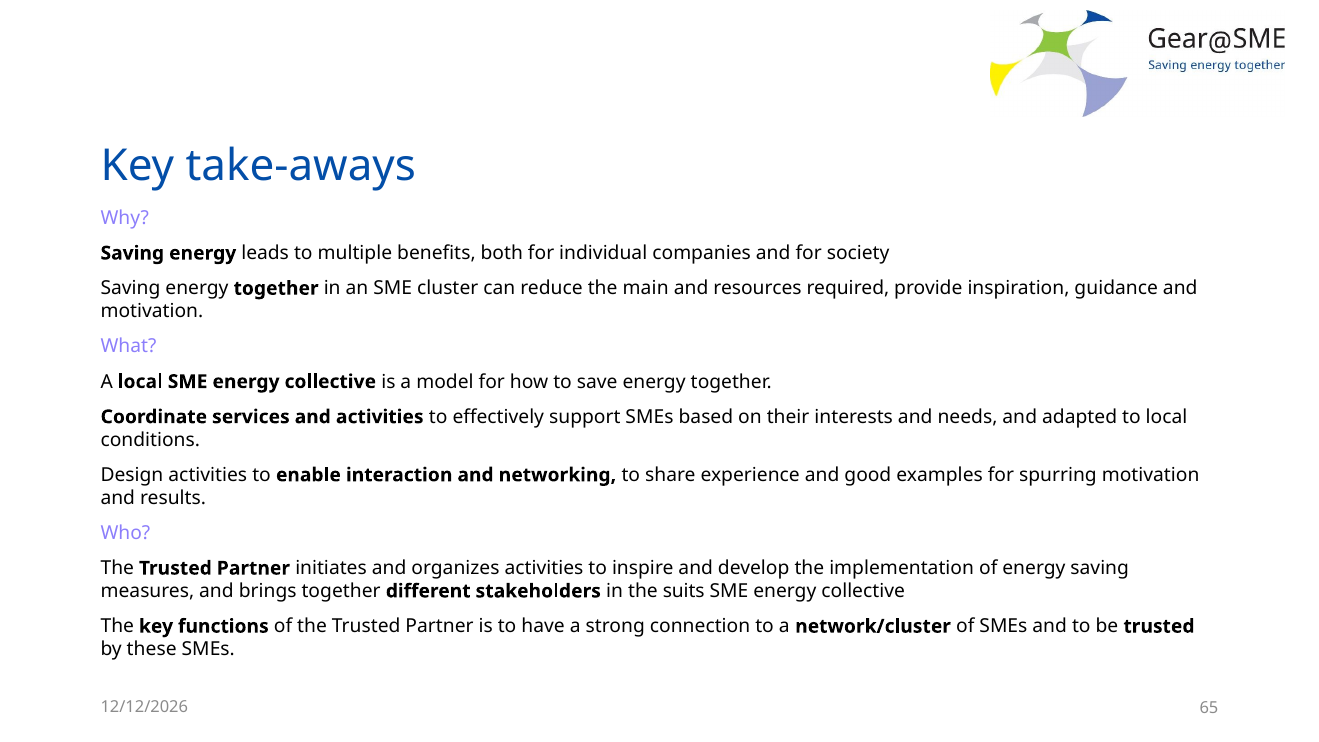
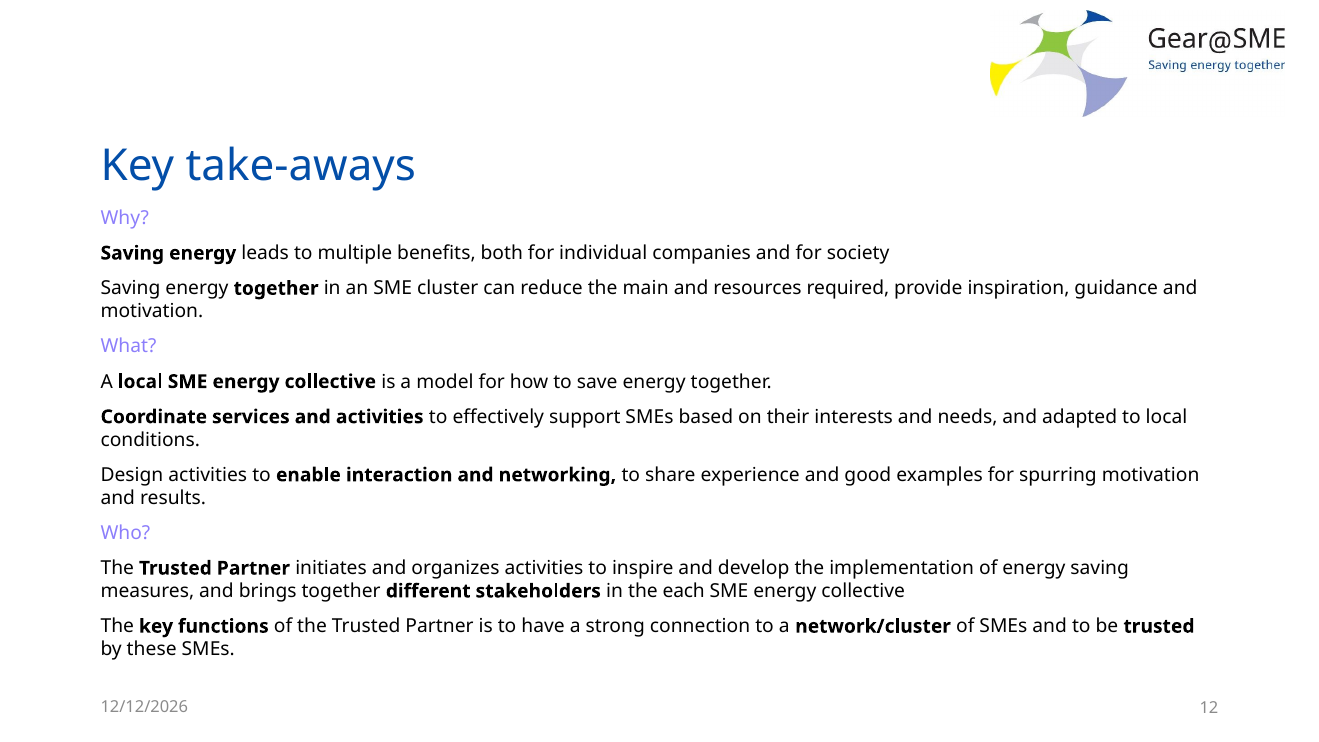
suits: suits -> each
65: 65 -> 12
